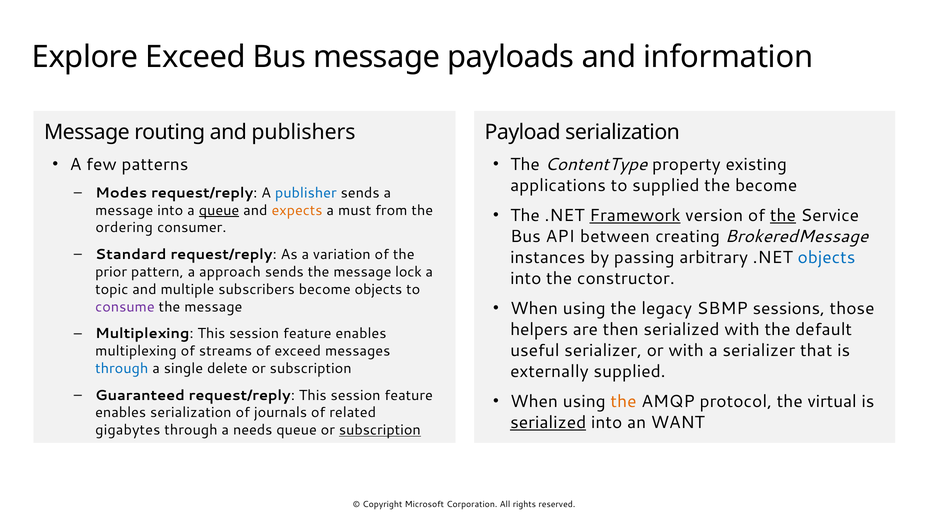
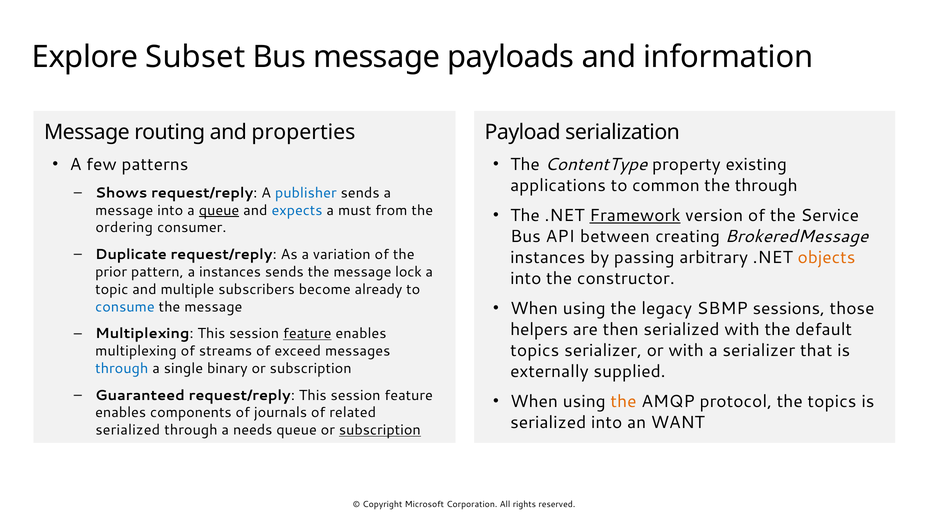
Explore Exceed: Exceed -> Subset
publishers: publishers -> properties
to supplied: supplied -> common
the become: become -> through
Modes: Modes -> Shows
expects colour: orange -> blue
the at (783, 216) underline: present -> none
Standard: Standard -> Duplicate
objects at (826, 257) colour: blue -> orange
a approach: approach -> instances
become objects: objects -> already
consume colour: purple -> blue
feature at (307, 334) underline: none -> present
useful at (535, 350): useful -> topics
delete: delete -> binary
the virtual: virtual -> topics
enables serialization: serialization -> components
serialized at (548, 423) underline: present -> none
gigabytes at (128, 430): gigabytes -> serialized
